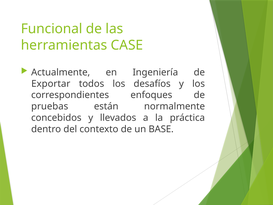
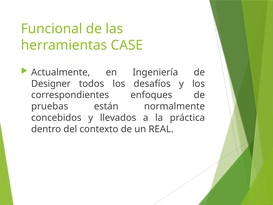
Exportar: Exportar -> Designer
BASE: BASE -> REAL
